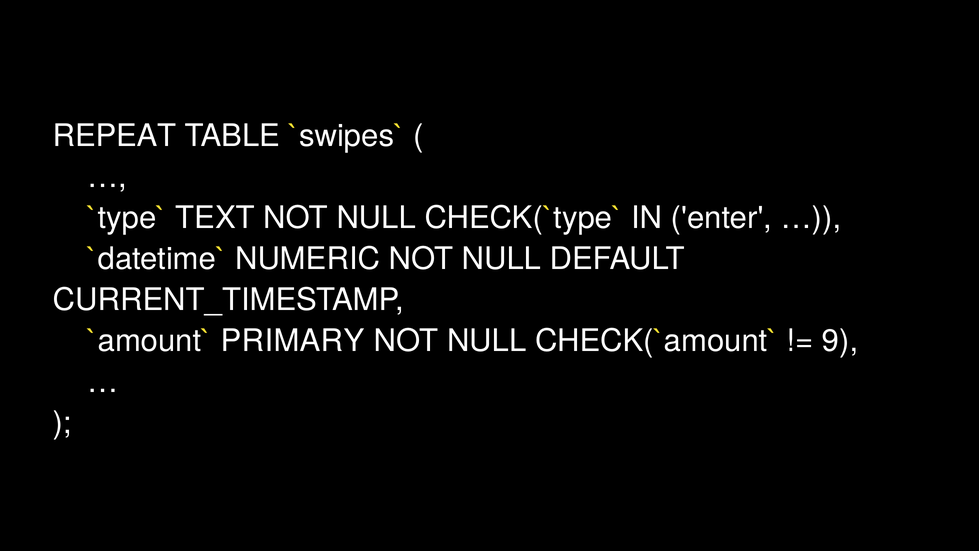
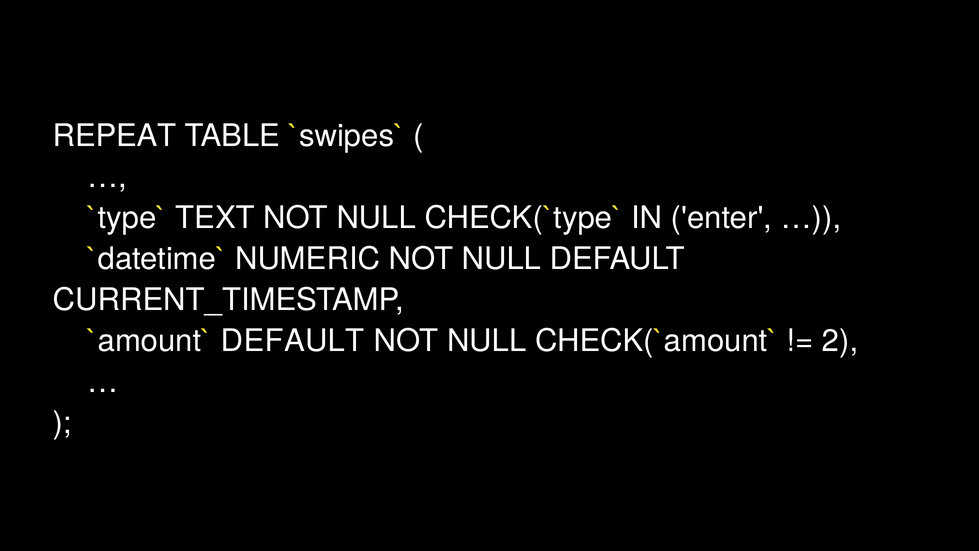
PRIMARY at (293, 341): PRIMARY -> DEFAULT
9: 9 -> 2
